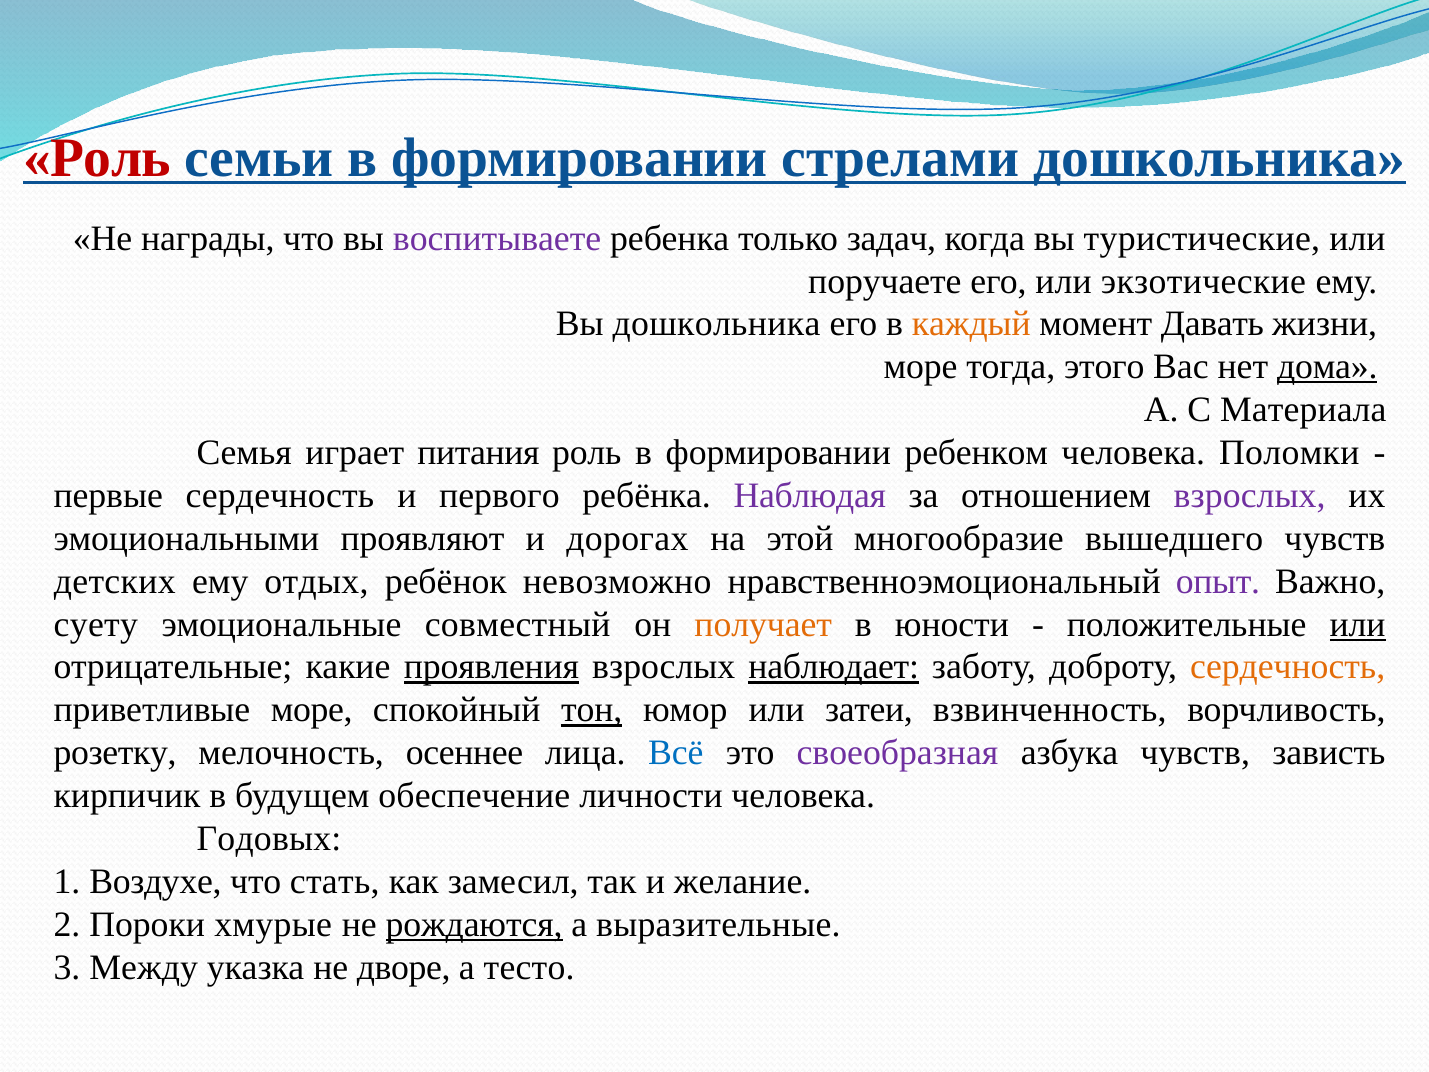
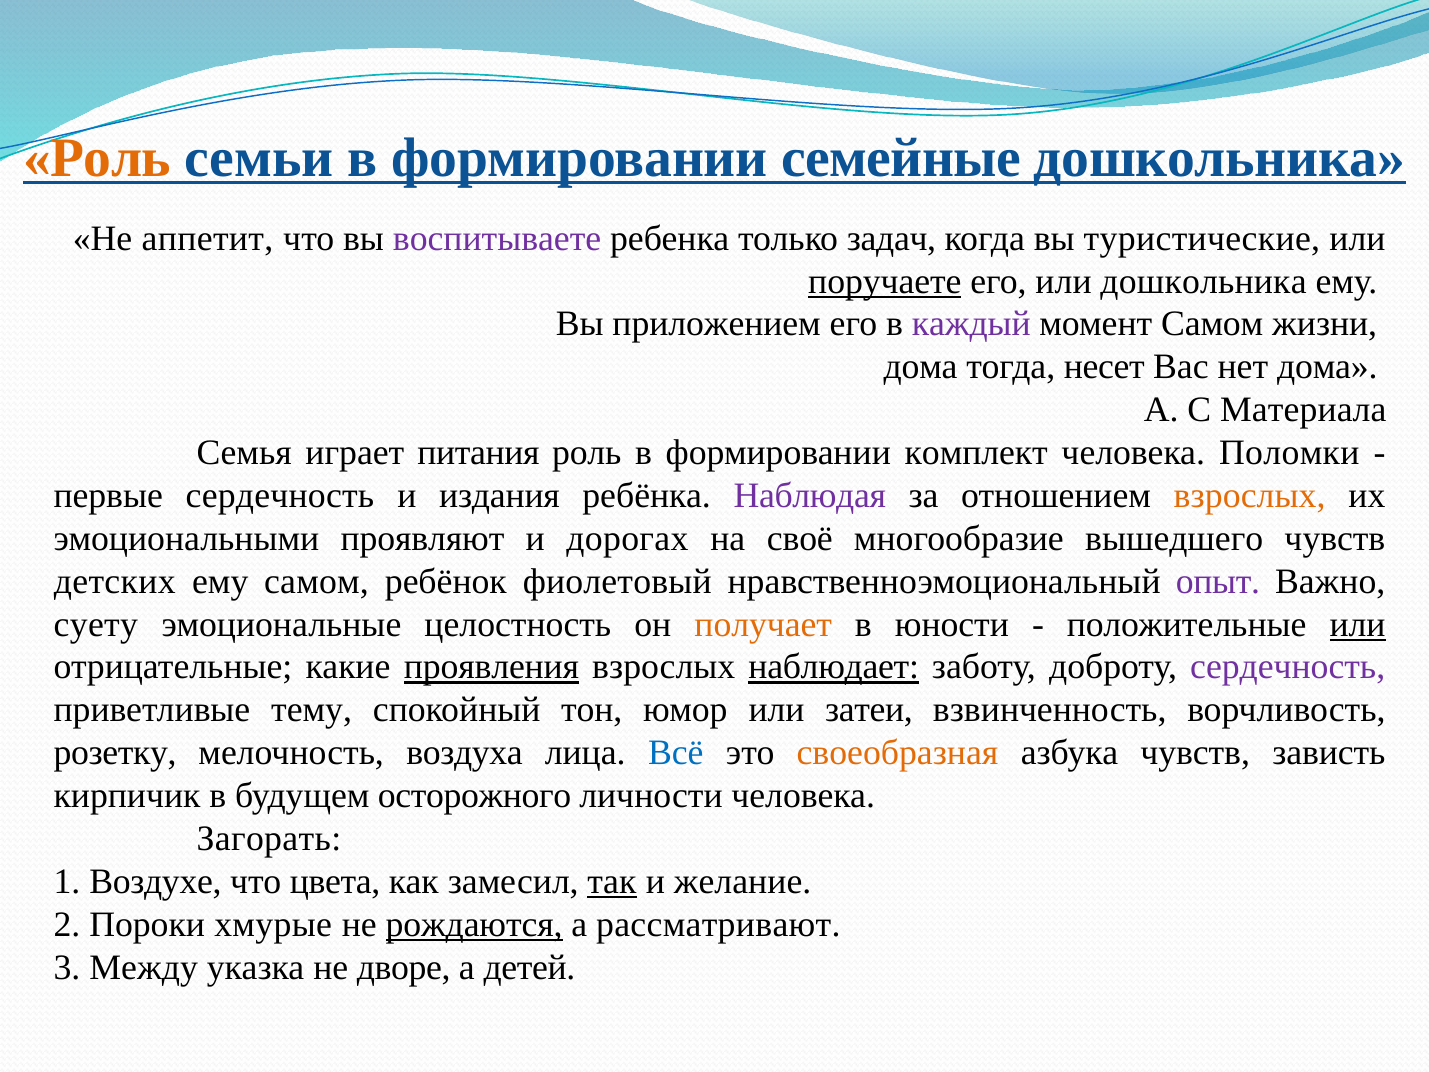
Роль at (97, 158) colour: red -> orange
стрелами: стрелами -> семейные
награды: награды -> аппетит
поручаете underline: none -> present
или экзотические: экзотические -> дошкольника
Вы дошкольника: дошкольника -> приложением
каждый colour: orange -> purple
момент Давать: Давать -> Самом
море at (920, 367): море -> дома
этого: этого -> несет
дома at (1327, 367) underline: present -> none
ребенком: ребенком -> комплект
первого: первого -> издания
взрослых at (1250, 496) colour: purple -> orange
этой: этой -> своё
ему отдых: отдых -> самом
невозможно: невозможно -> фиолетовый
совместный: совместный -> целостность
сердечность at (1288, 667) colour: orange -> purple
приветливые море: море -> тему
тон underline: present -> none
осеннее: осеннее -> воздуха
своеобразная colour: purple -> orange
обеспечение: обеспечение -> осторожного
Годовых: Годовых -> Загорать
стать: стать -> цвета
так underline: none -> present
выразительные: выразительные -> рассматривают
тесто: тесто -> детей
